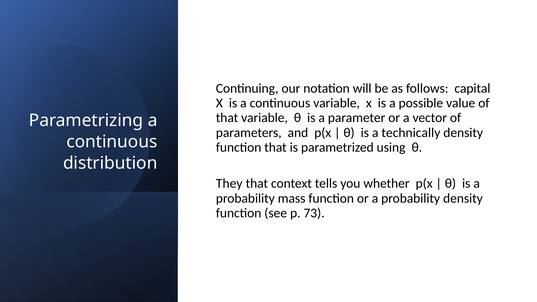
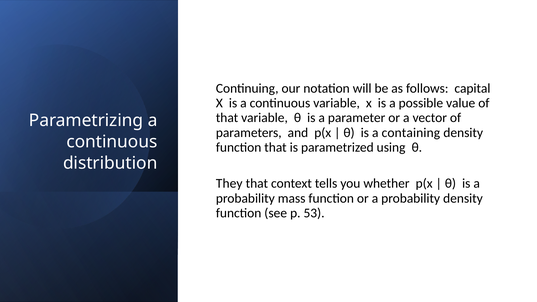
technically: technically -> containing
73: 73 -> 53
